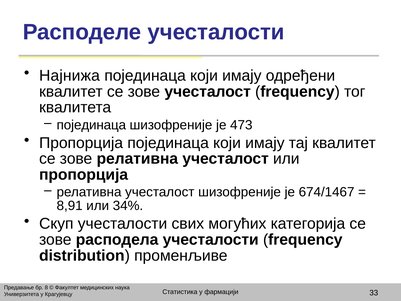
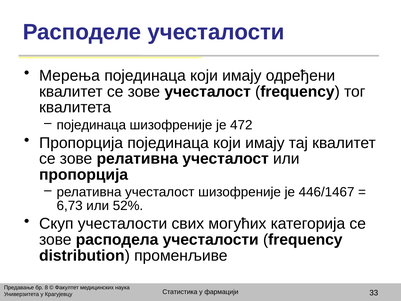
Најнижа: Најнижа -> Мерења
473: 473 -> 472
674/1467: 674/1467 -> 446/1467
8,91: 8,91 -> 6,73
34%: 34% -> 52%
